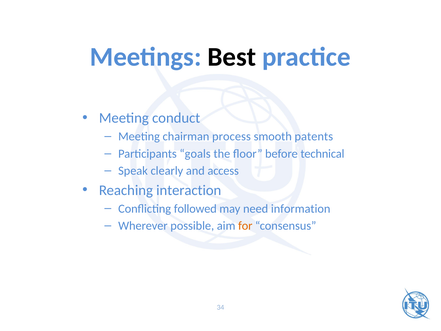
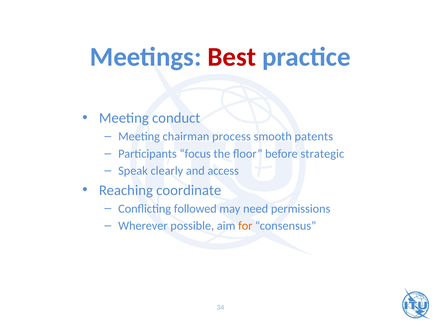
Best colour: black -> red
goals: goals -> focus
technical: technical -> strategic
interaction: interaction -> coordinate
information: information -> permissions
